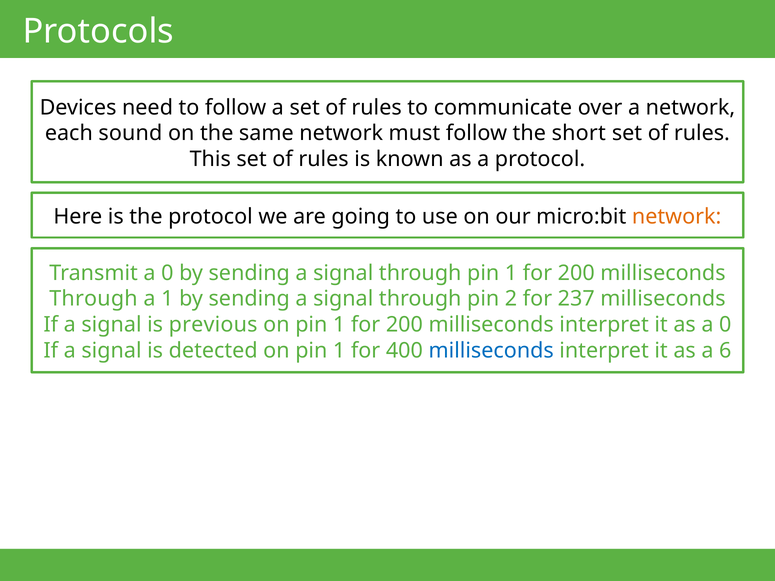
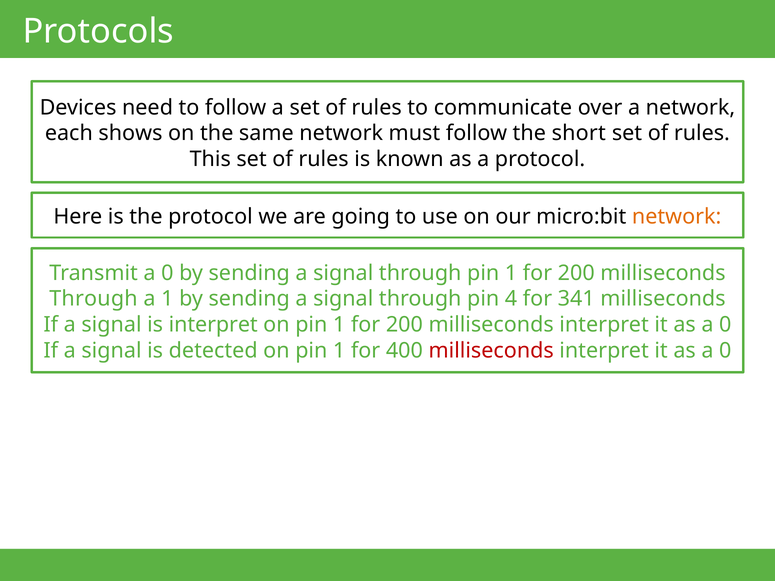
sound: sound -> shows
2: 2 -> 4
237: 237 -> 341
is previous: previous -> interpret
milliseconds at (491, 351) colour: blue -> red
6 at (725, 351): 6 -> 0
